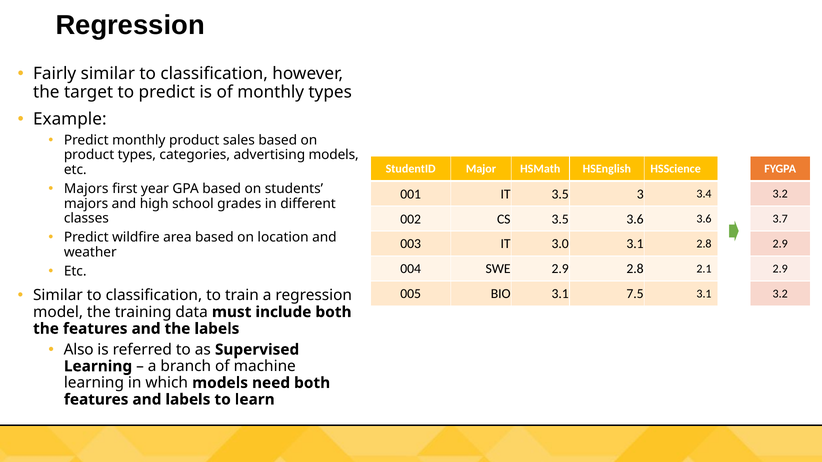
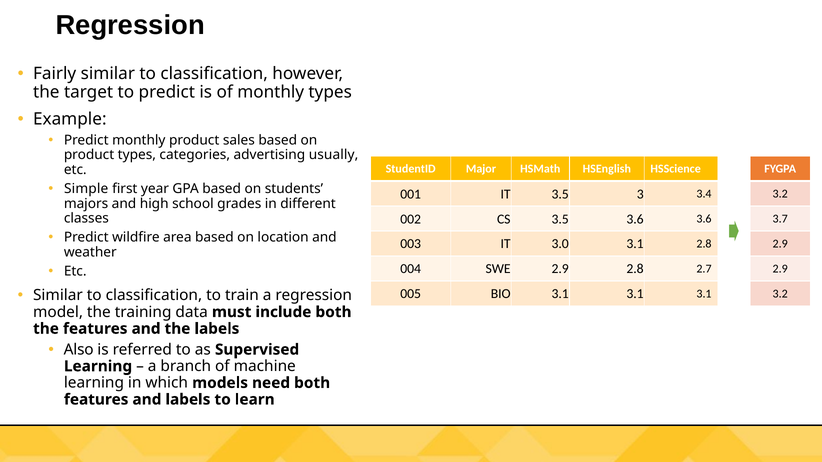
advertising models: models -> usually
Majors at (86, 189): Majors -> Simple
2.1: 2.1 -> 2.7
BIO 3.1 7.5: 7.5 -> 3.1
